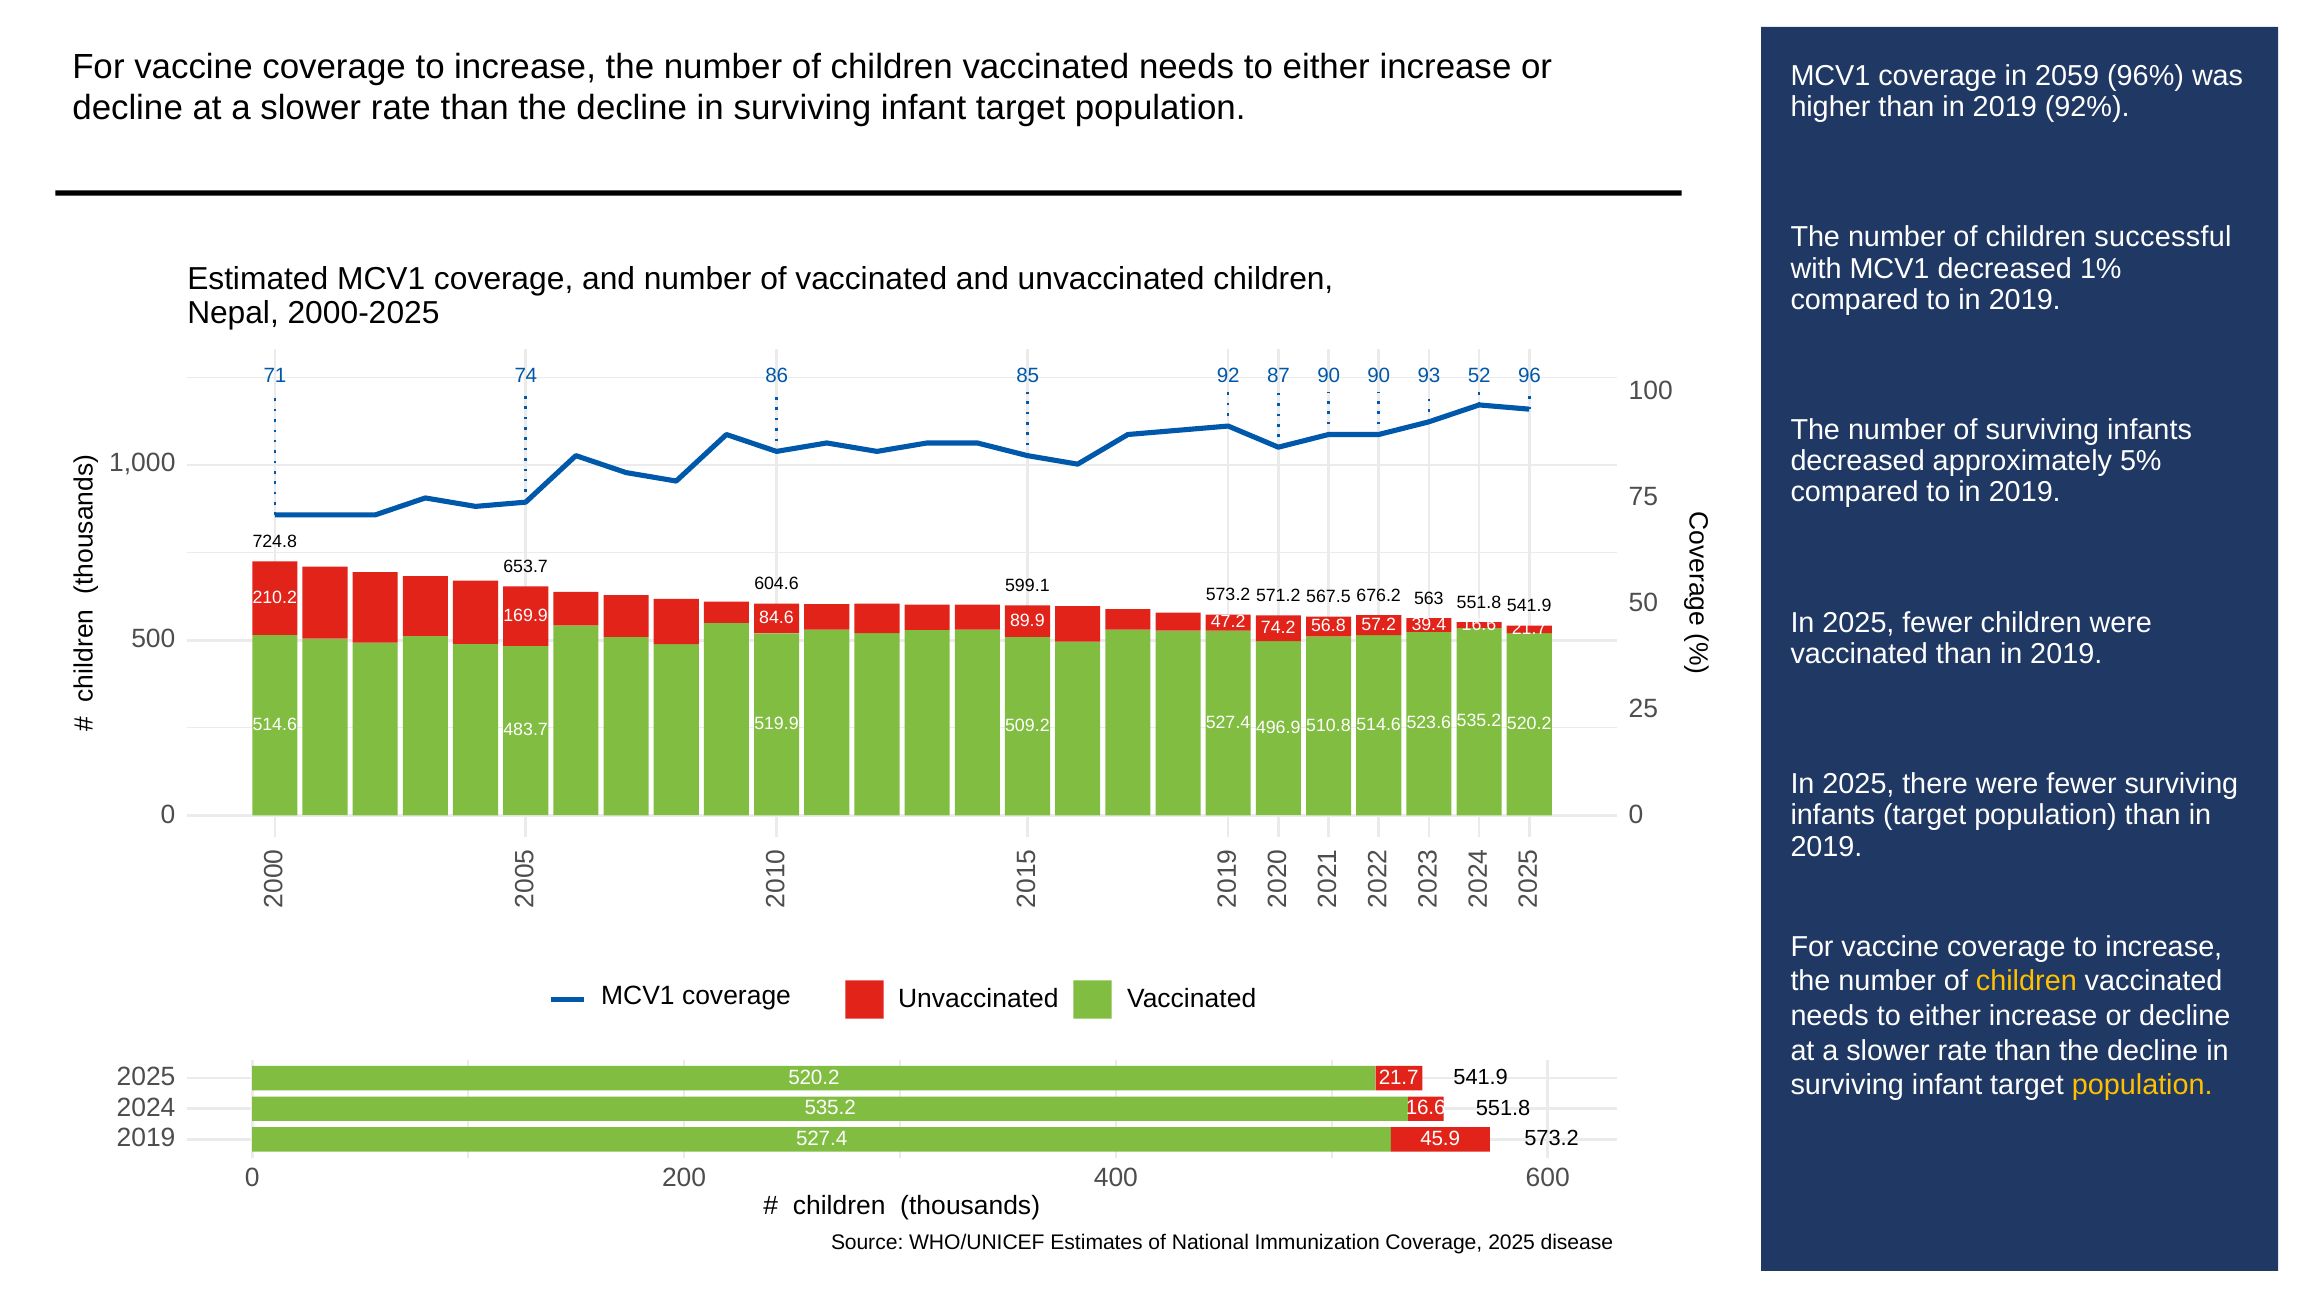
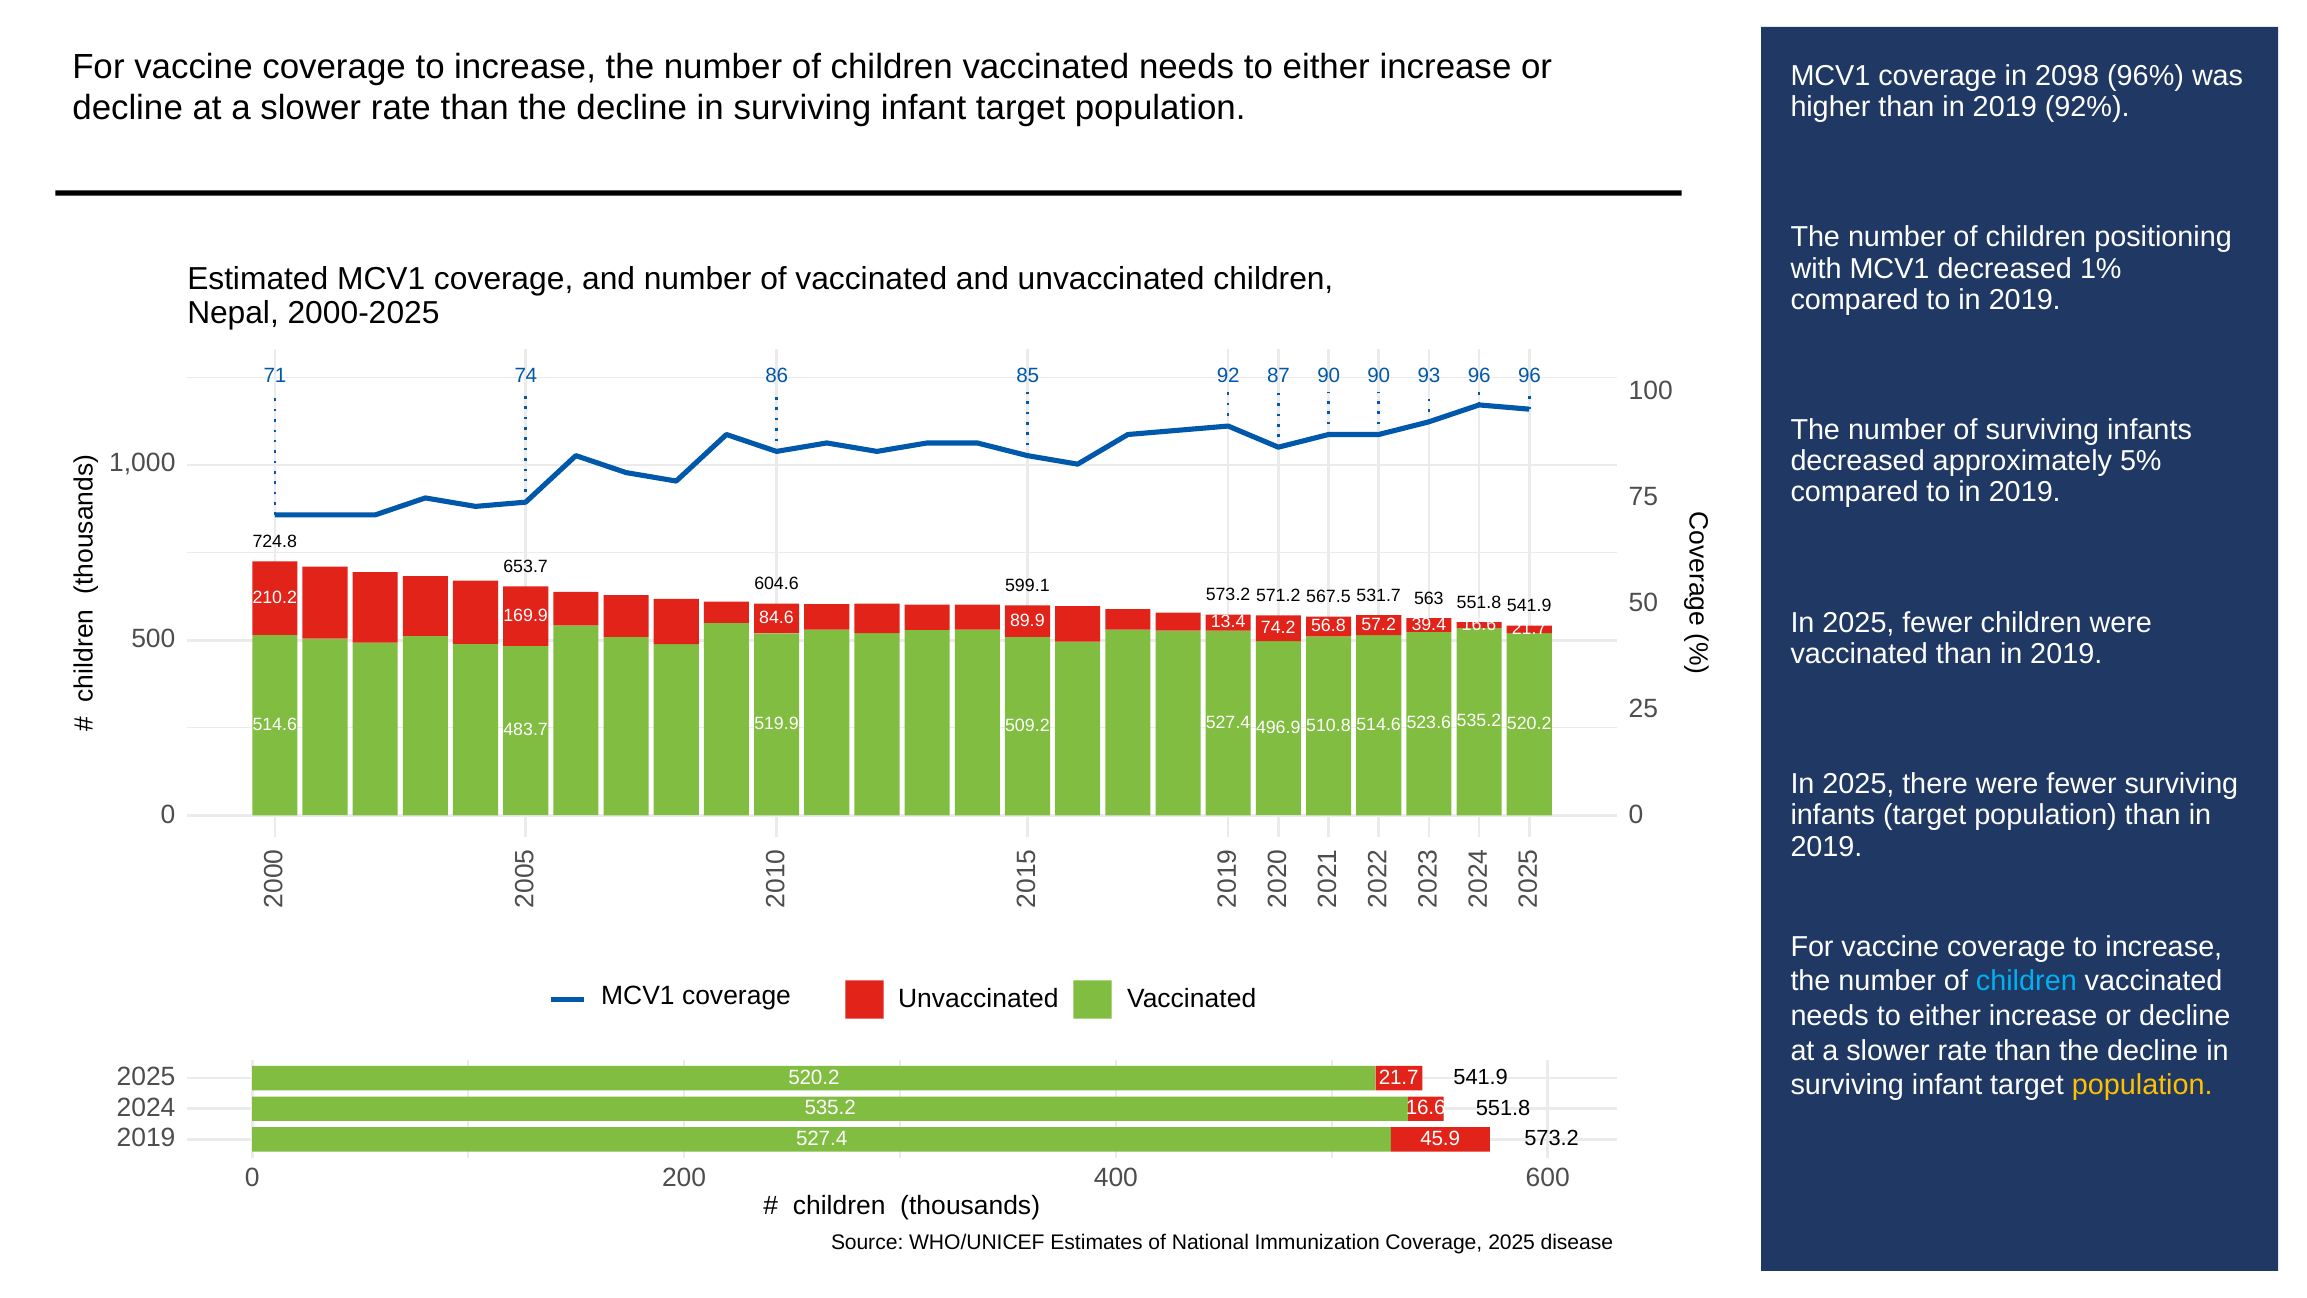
2059: 2059 -> 2098
successful: successful -> positioning
93 52: 52 -> 96
676.2: 676.2 -> 531.7
47.2: 47.2 -> 13.4
children at (2026, 981) colour: yellow -> light blue
